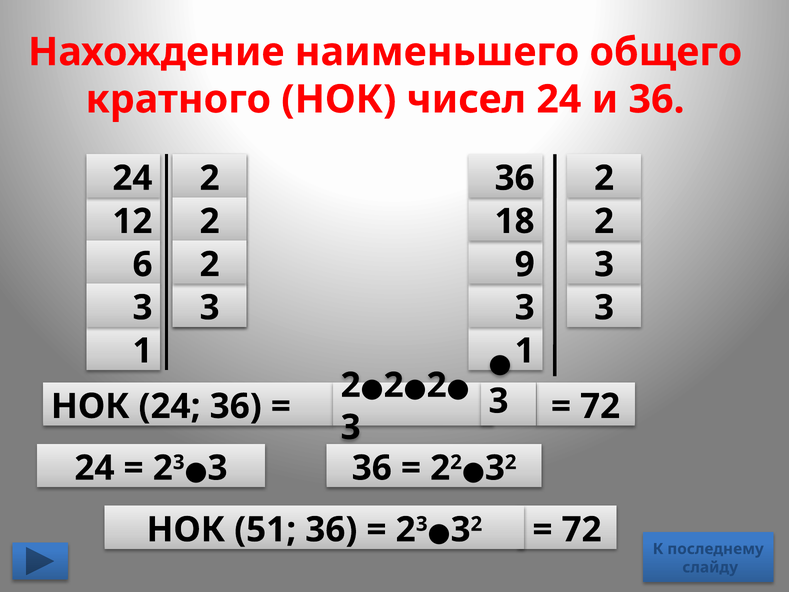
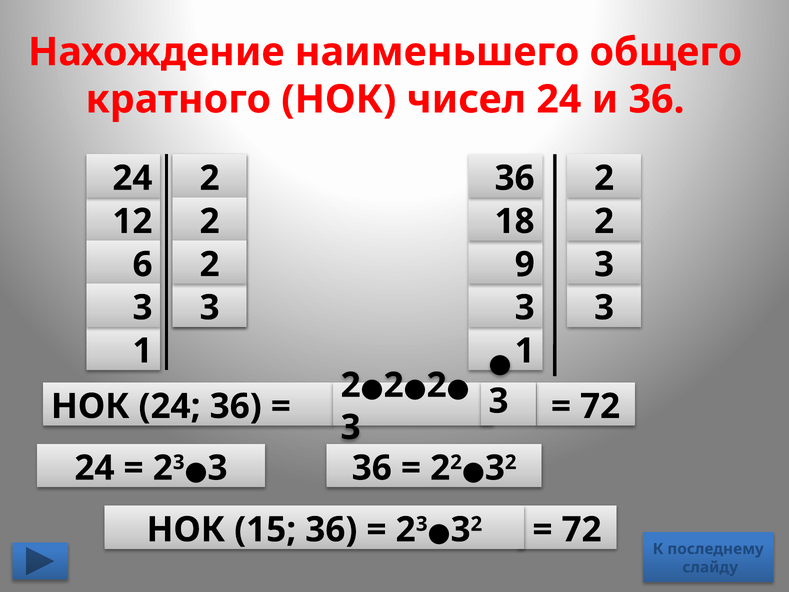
51: 51 -> 15
